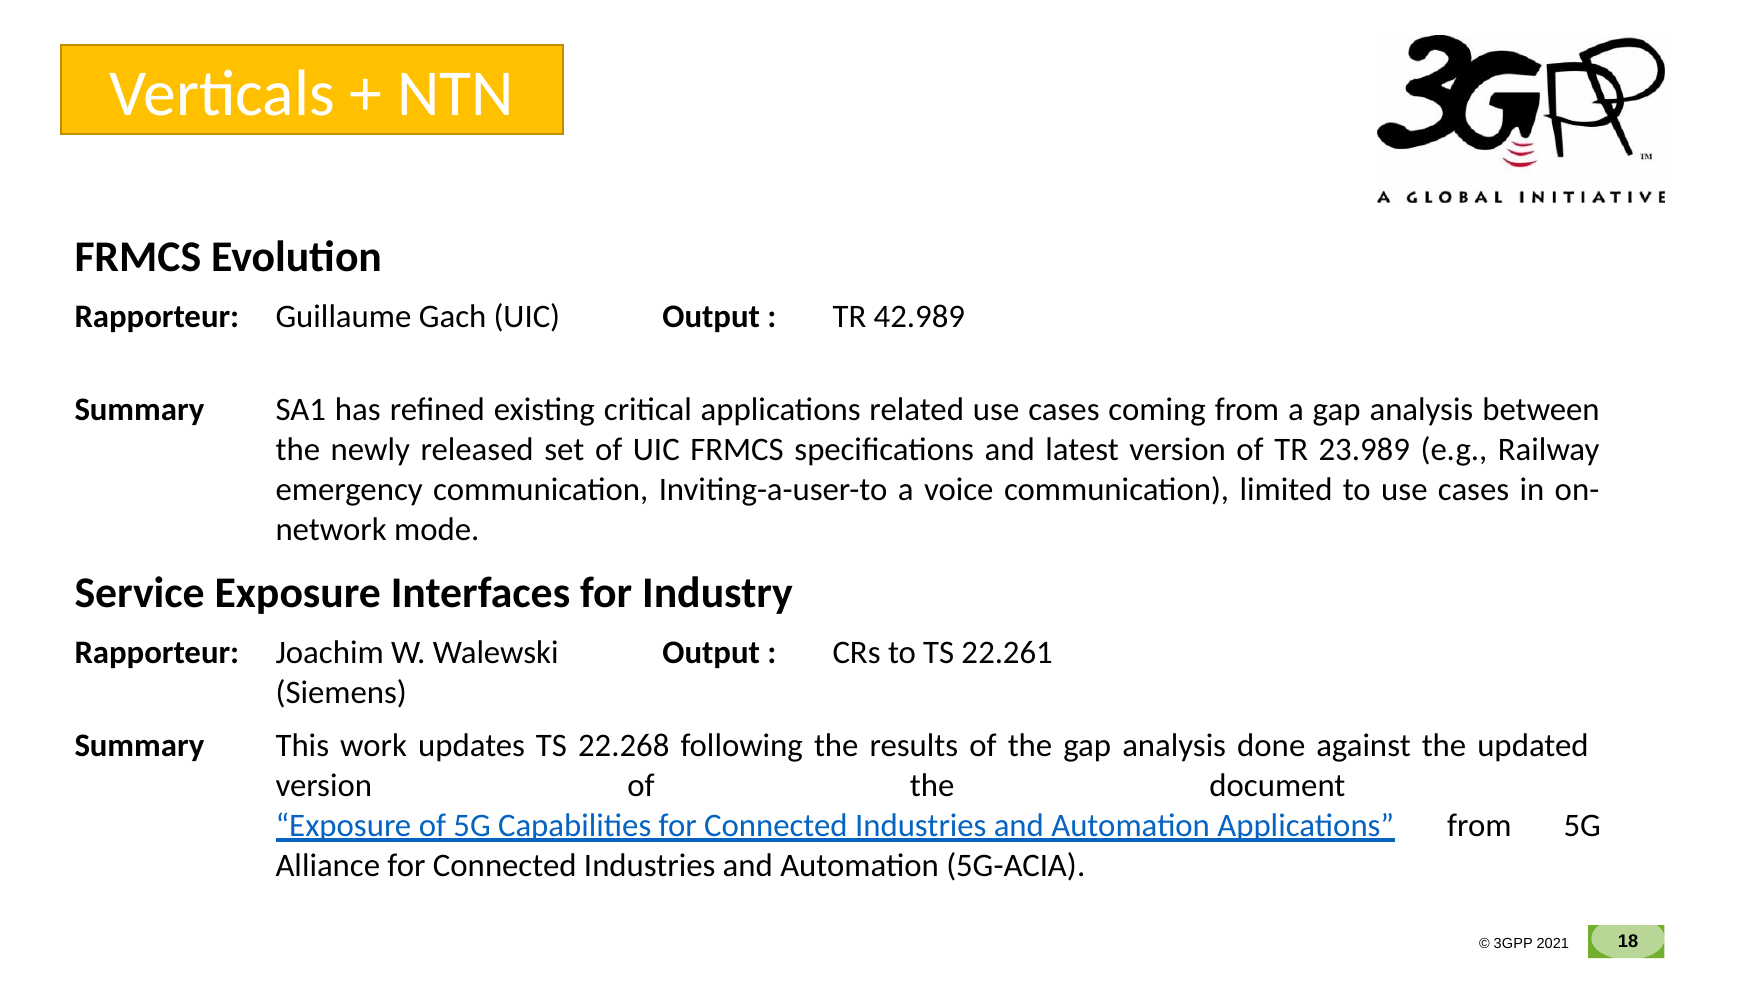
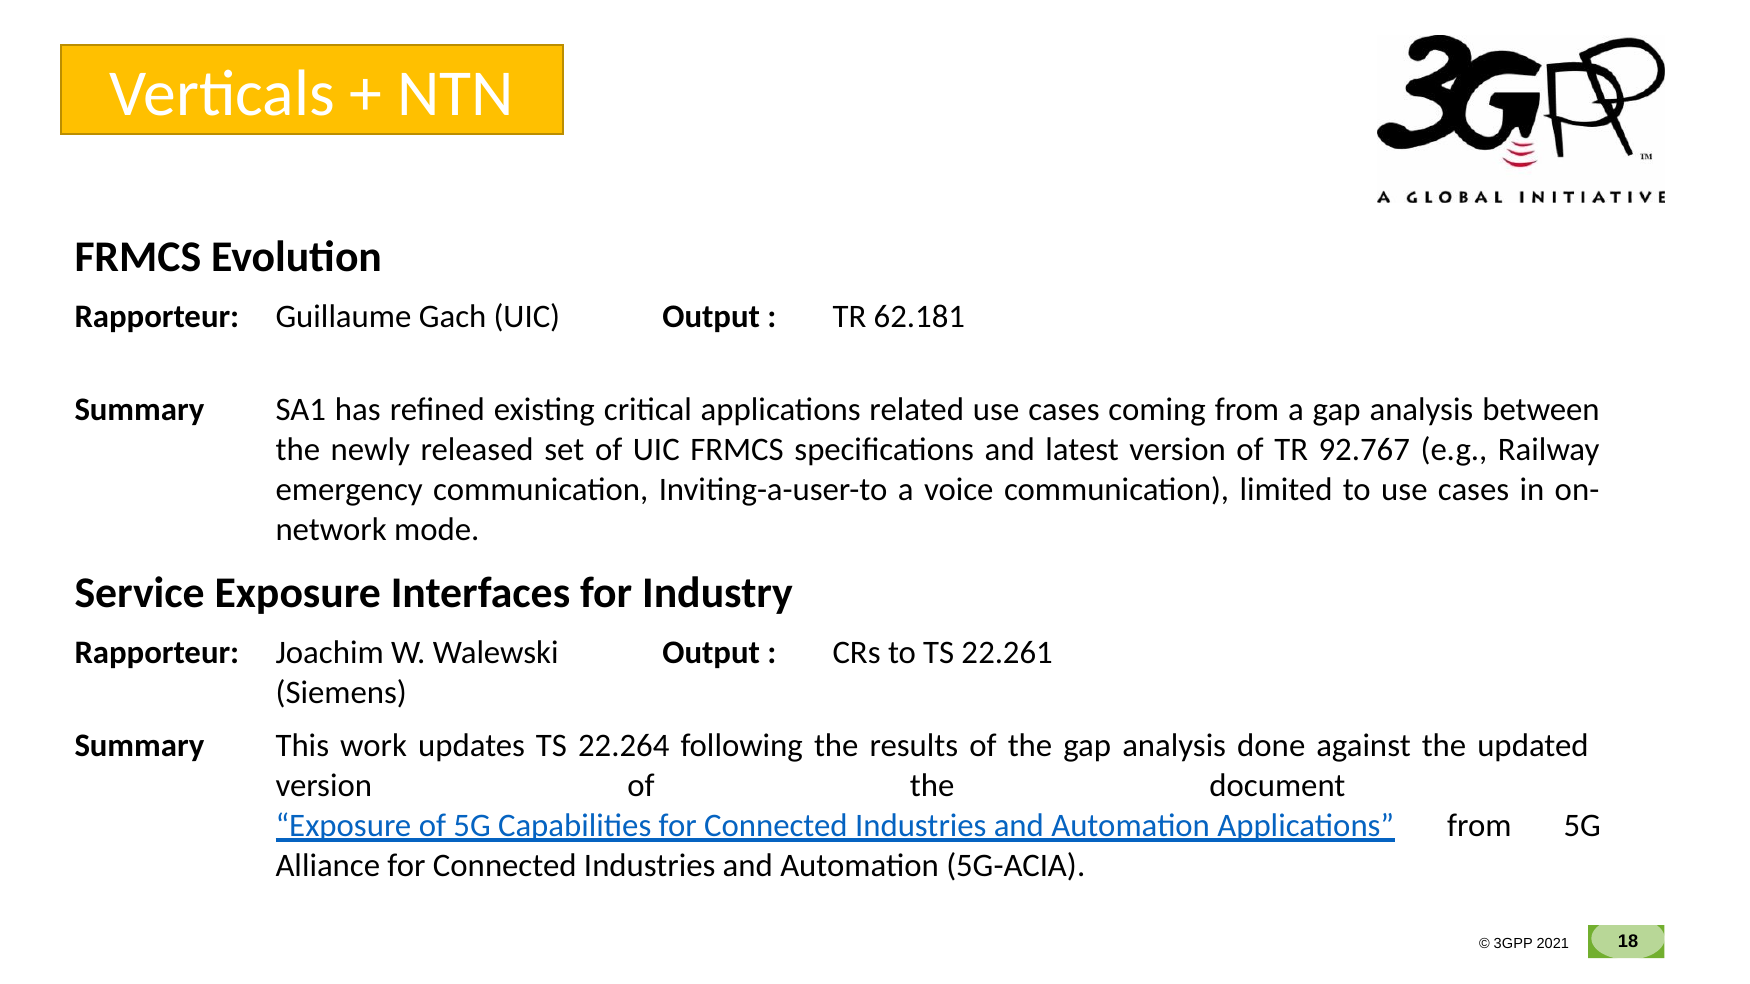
42.989: 42.989 -> 62.181
23.989: 23.989 -> 92.767
22.268: 22.268 -> 22.264
